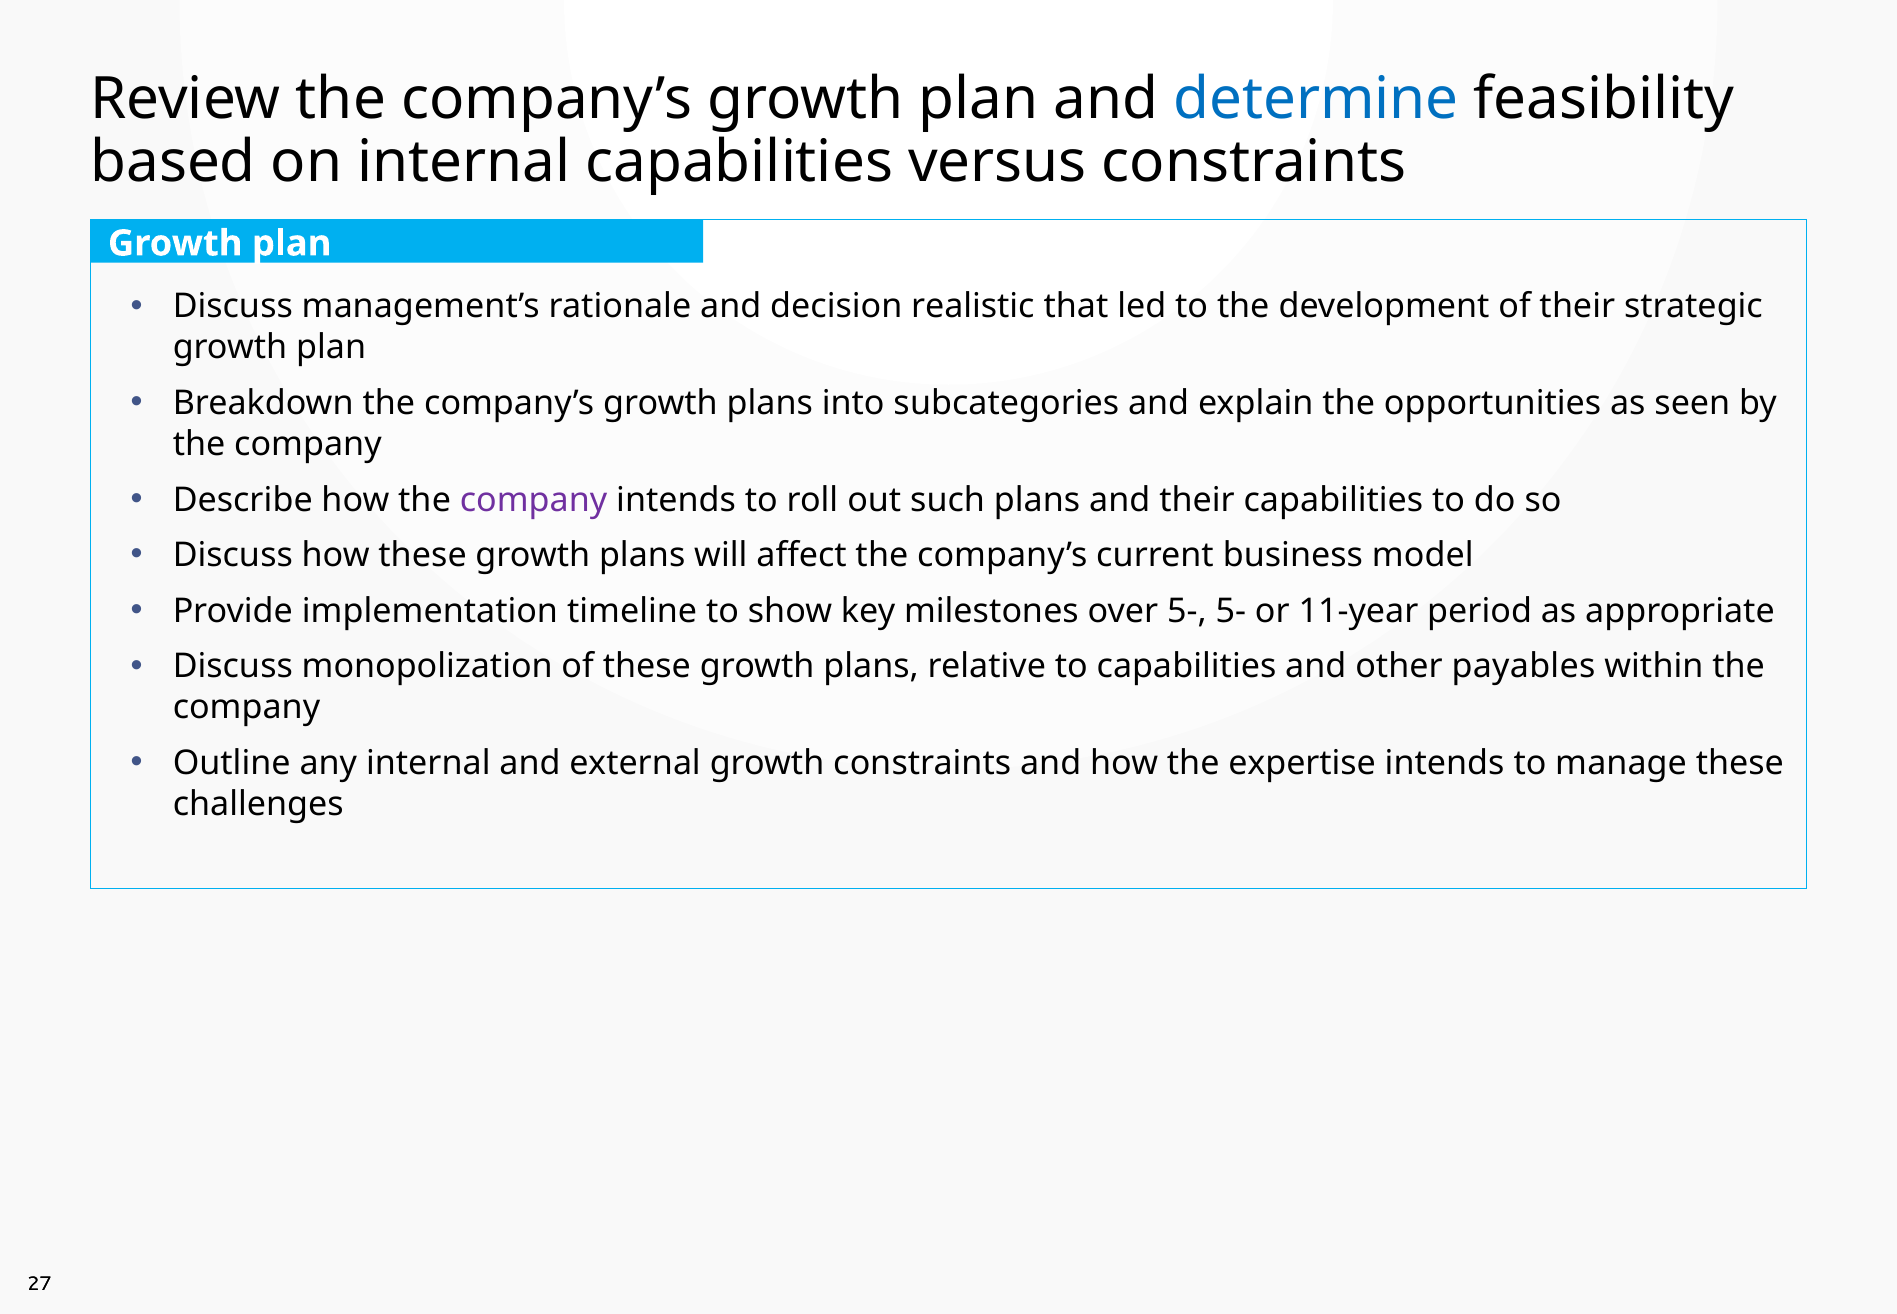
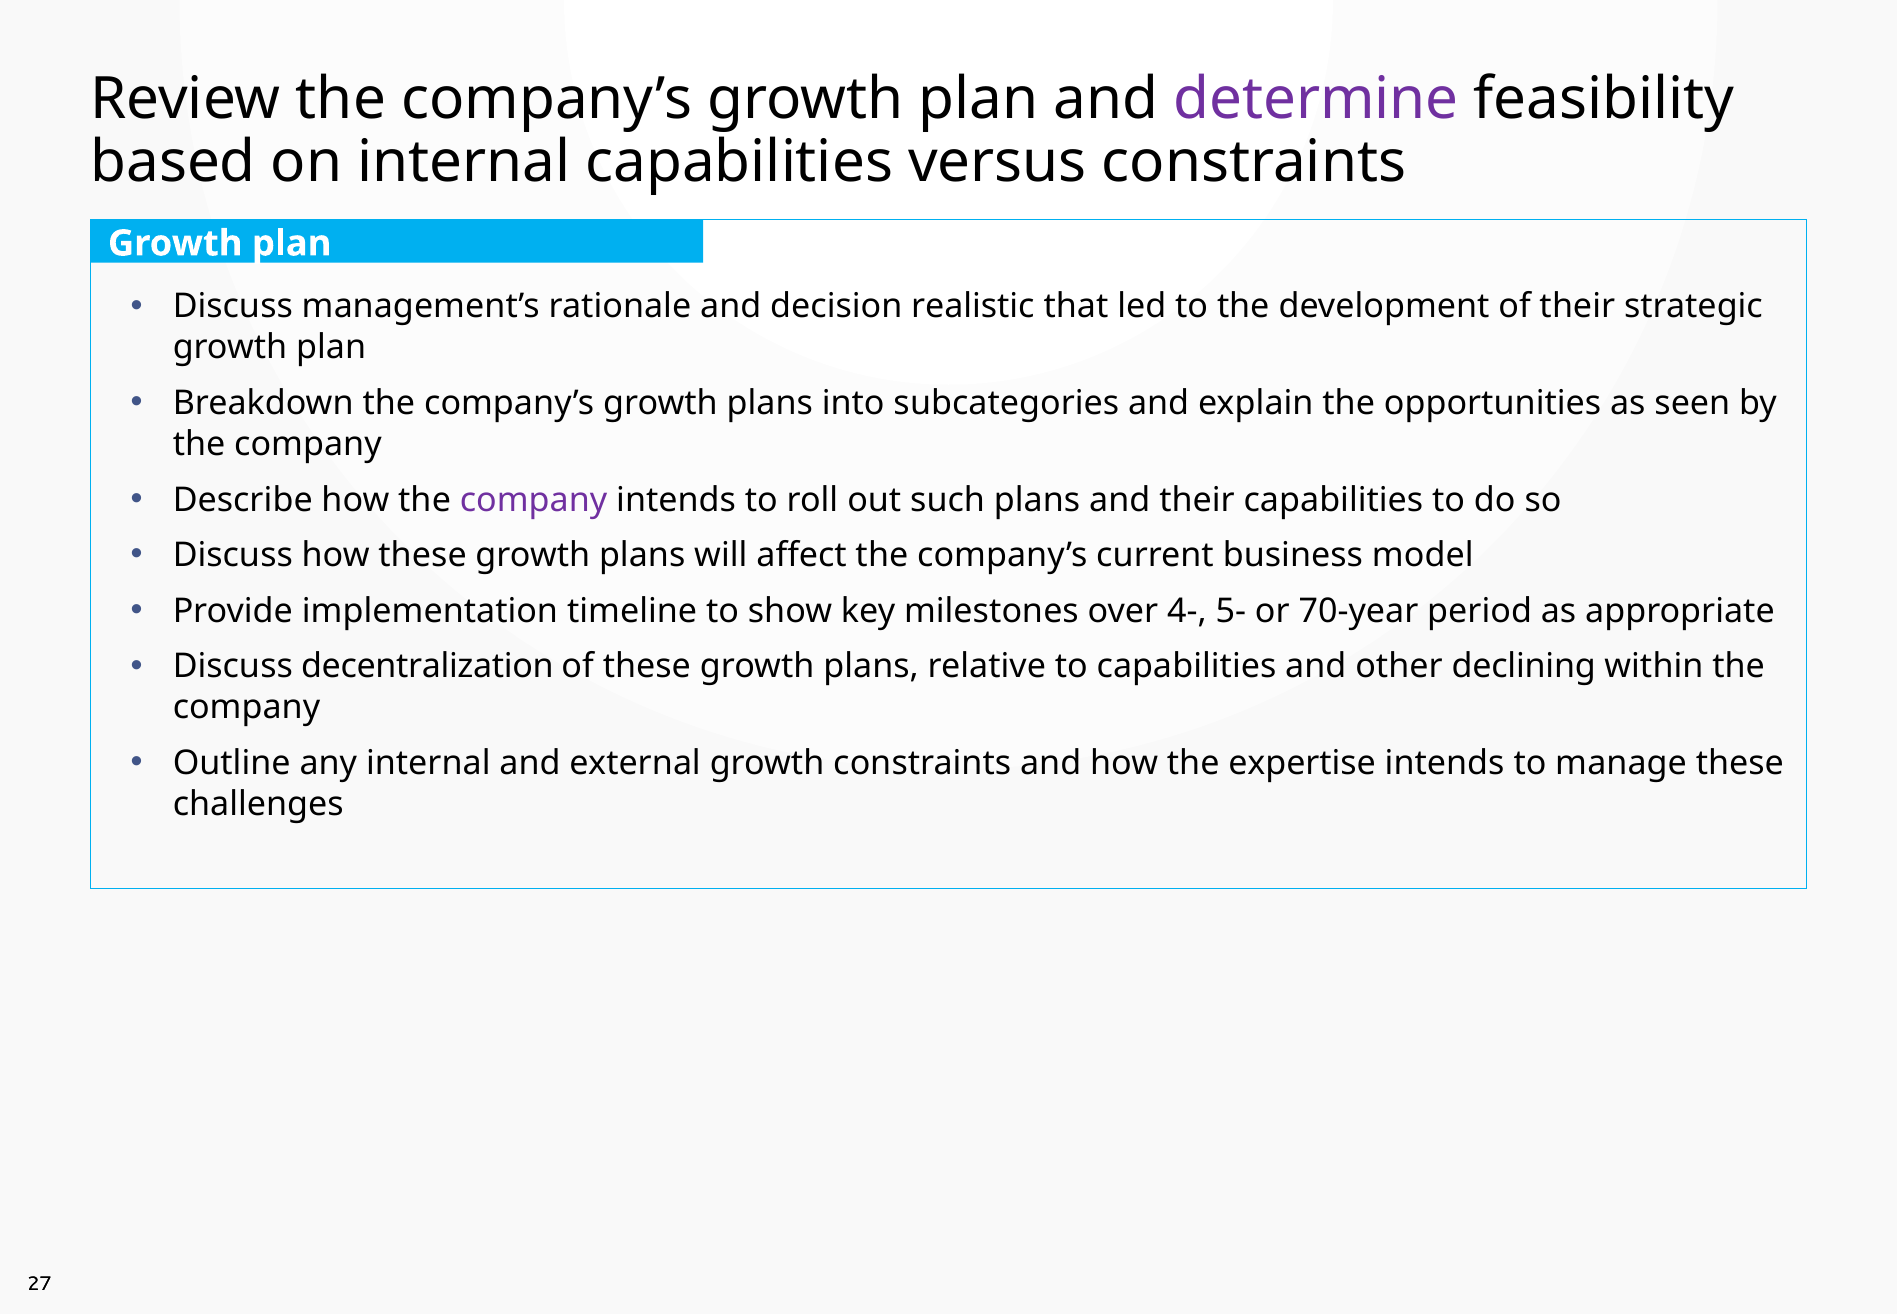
determine colour: blue -> purple
over 5-: 5- -> 4-
11-year: 11-year -> 70-year
monopolization: monopolization -> decentralization
payables: payables -> declining
